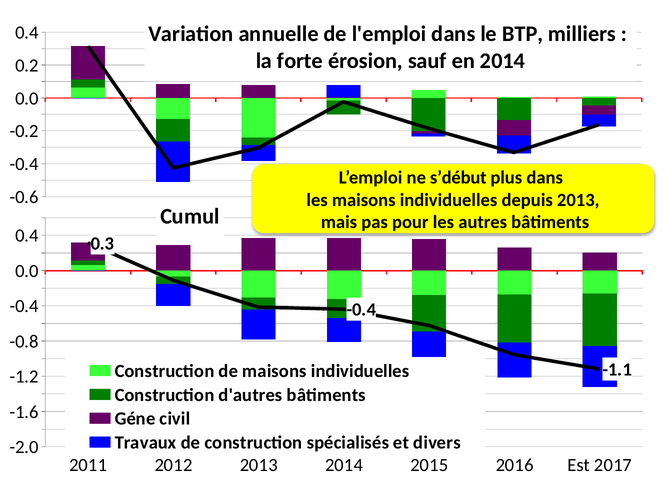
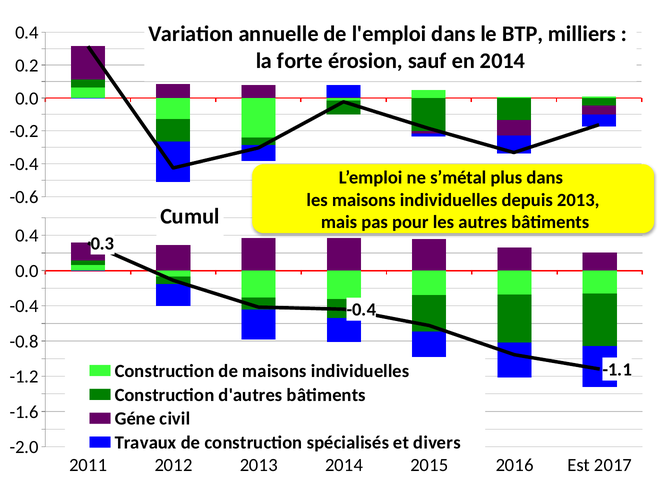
s’début: s’début -> s’métal
